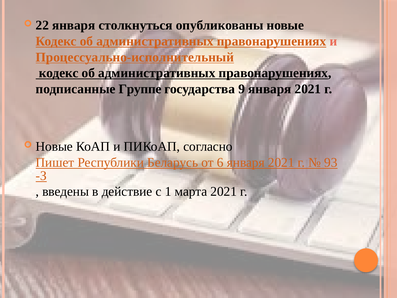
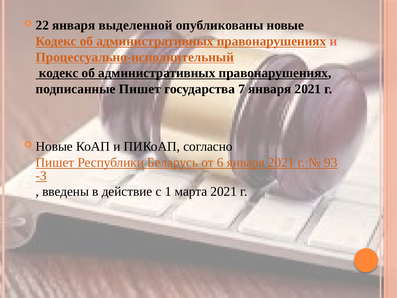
столкнуться: столкнуться -> выделенной
подписанные Группе: Группе -> Пишет
9: 9 -> 7
